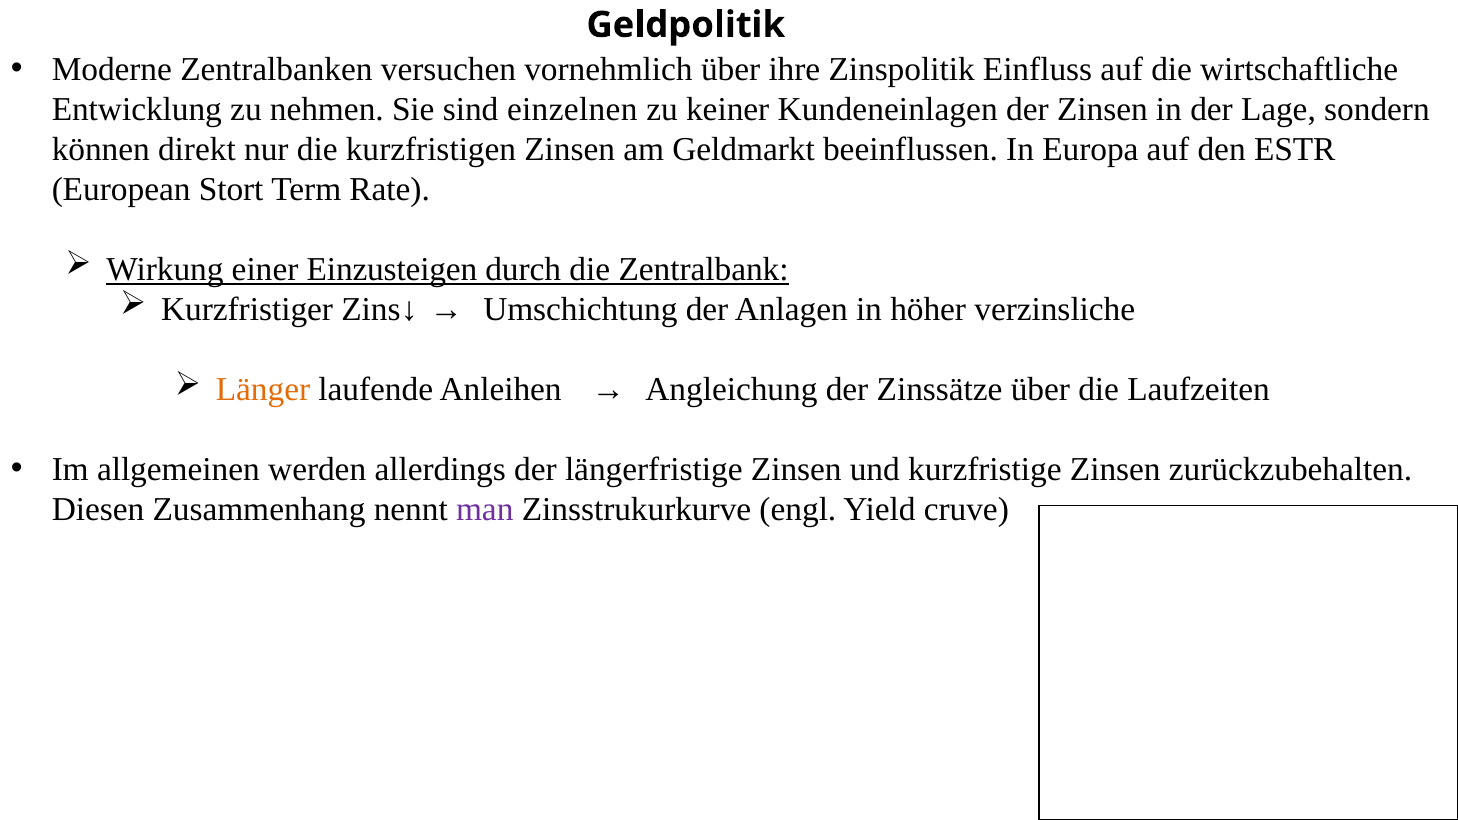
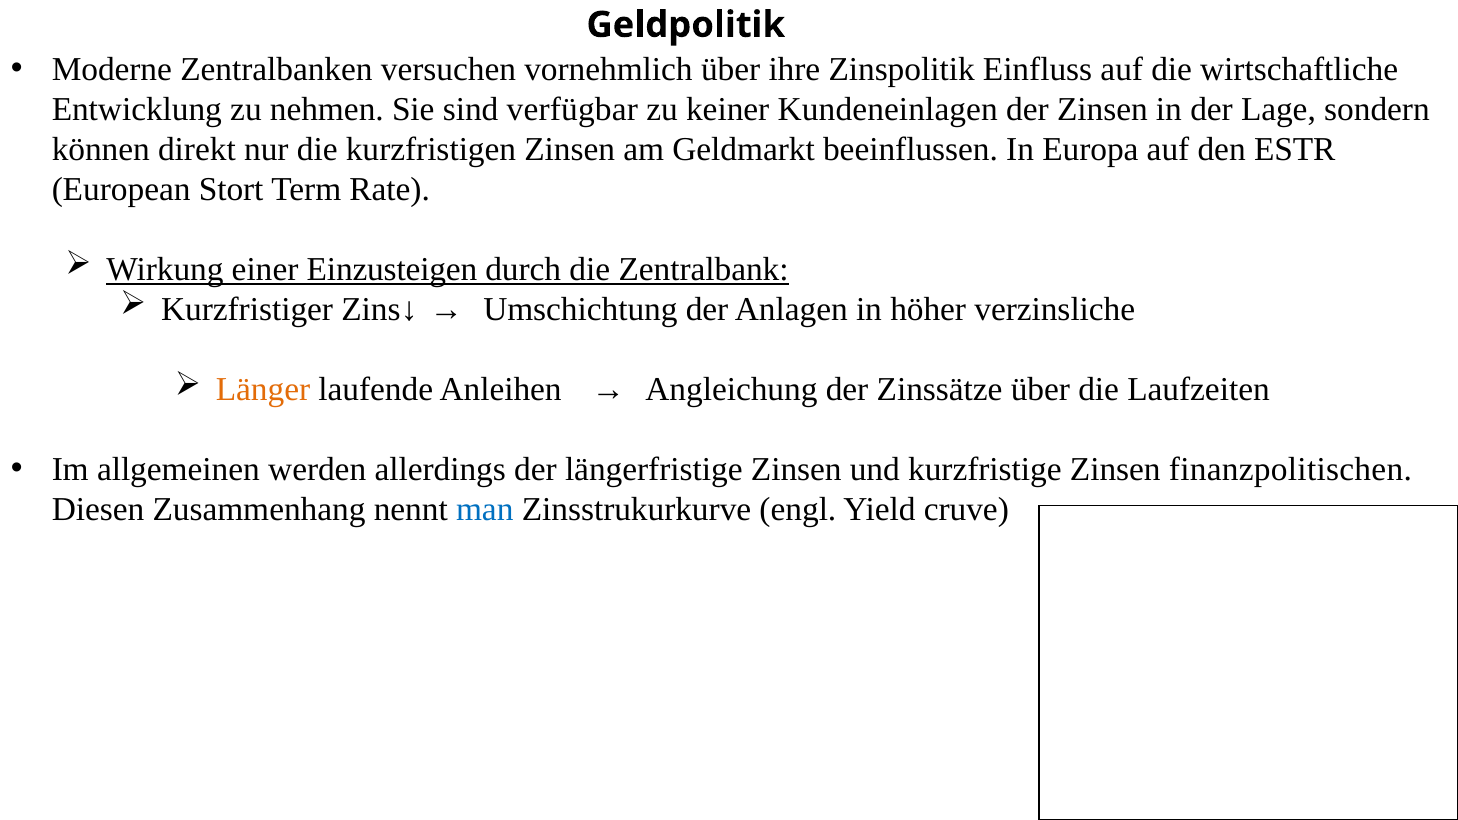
einzelnen: einzelnen -> verfügbar
zurückzubehalten: zurückzubehalten -> finanzpolitischen
man colour: purple -> blue
